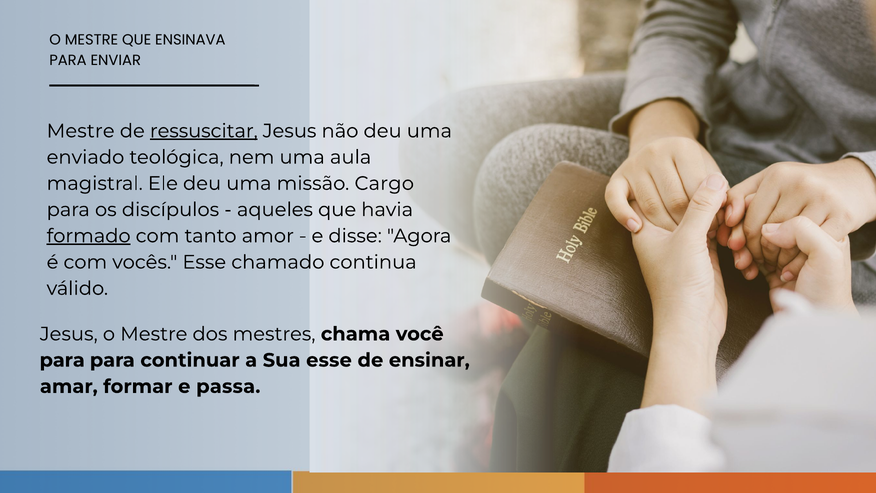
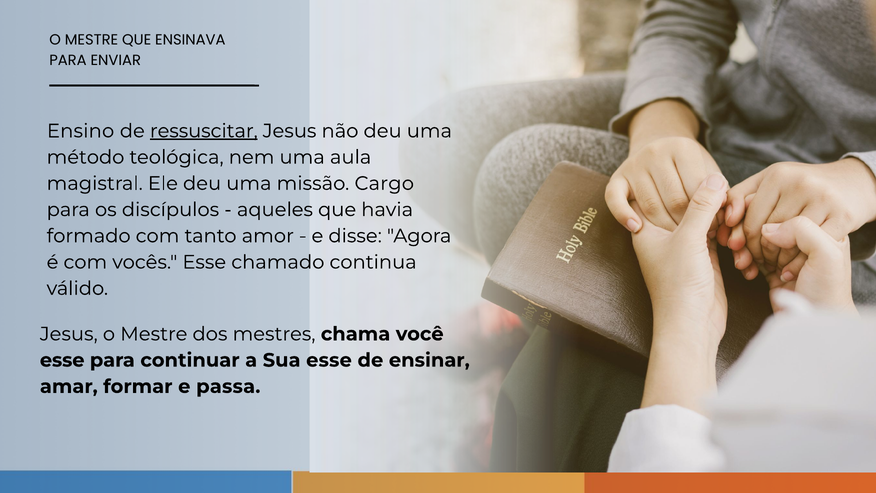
Mestre at (81, 131): Mestre -> Ensino
enviado: enviado -> método
formado underline: present -> none
para at (62, 360): para -> esse
